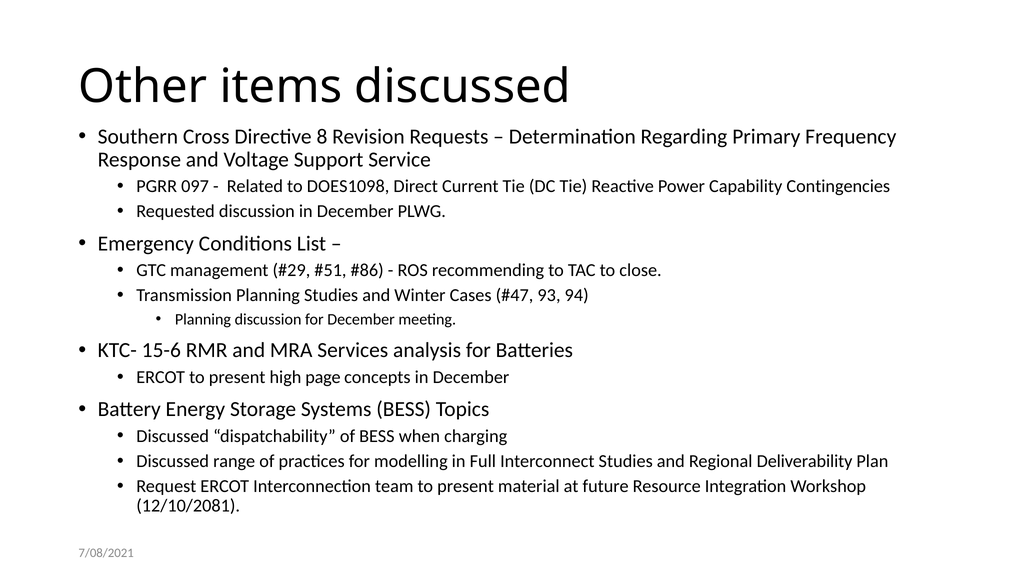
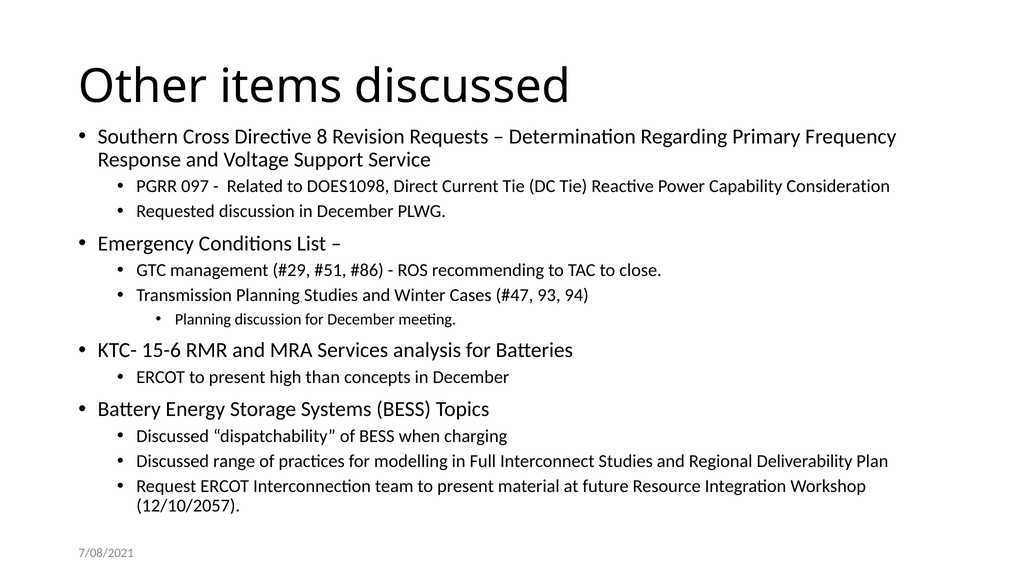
Contingencies: Contingencies -> Consideration
page: page -> than
12/10/2081: 12/10/2081 -> 12/10/2057
